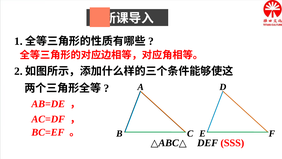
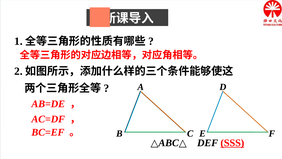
SSS underline: none -> present
